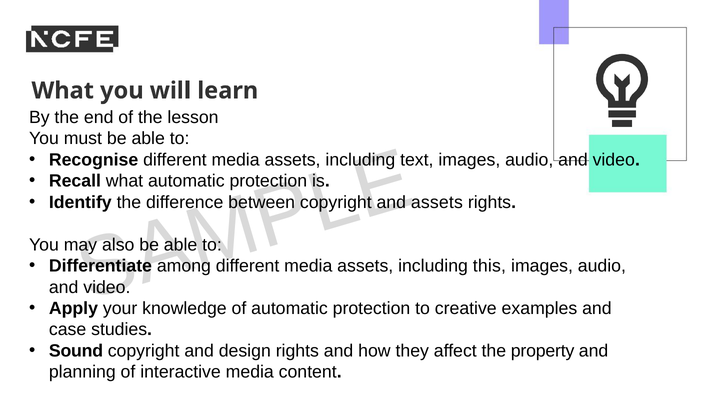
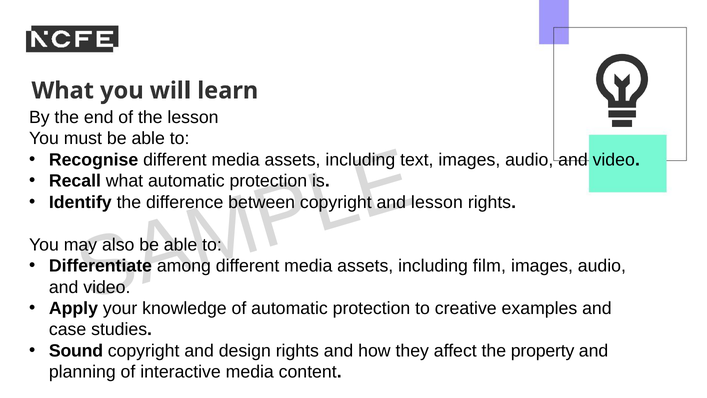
assets at (437, 202): assets -> lesson
this: this -> film
